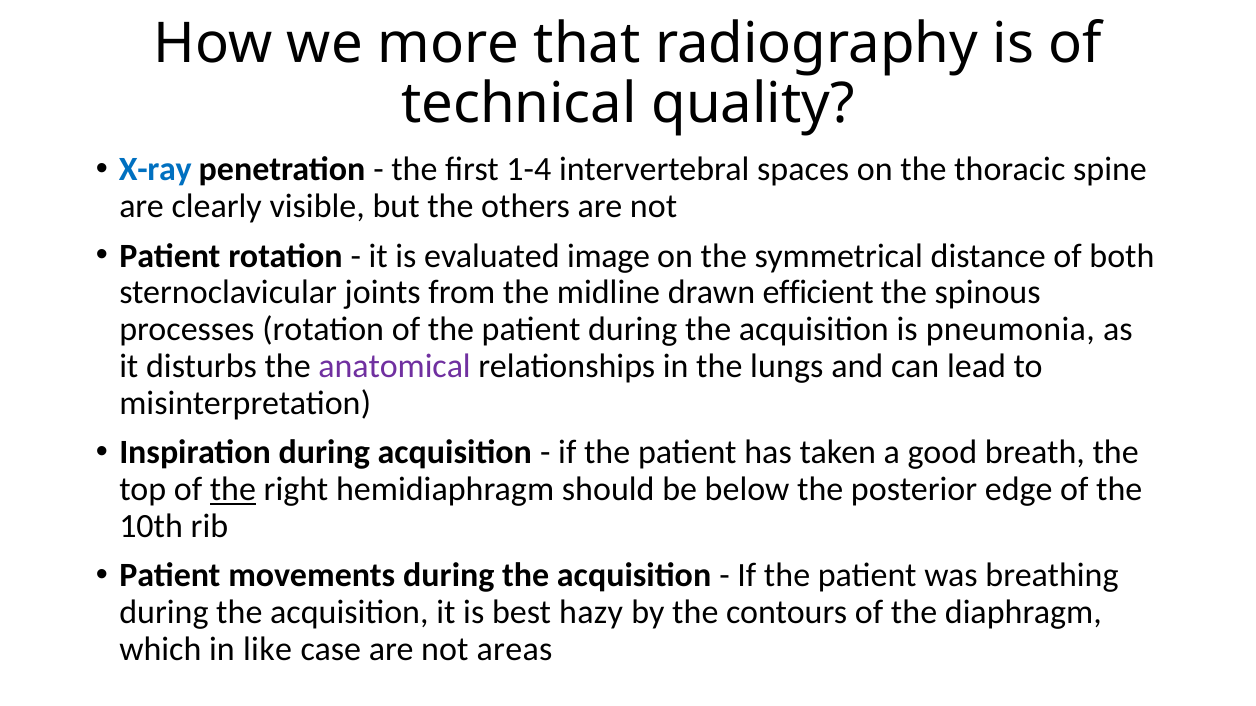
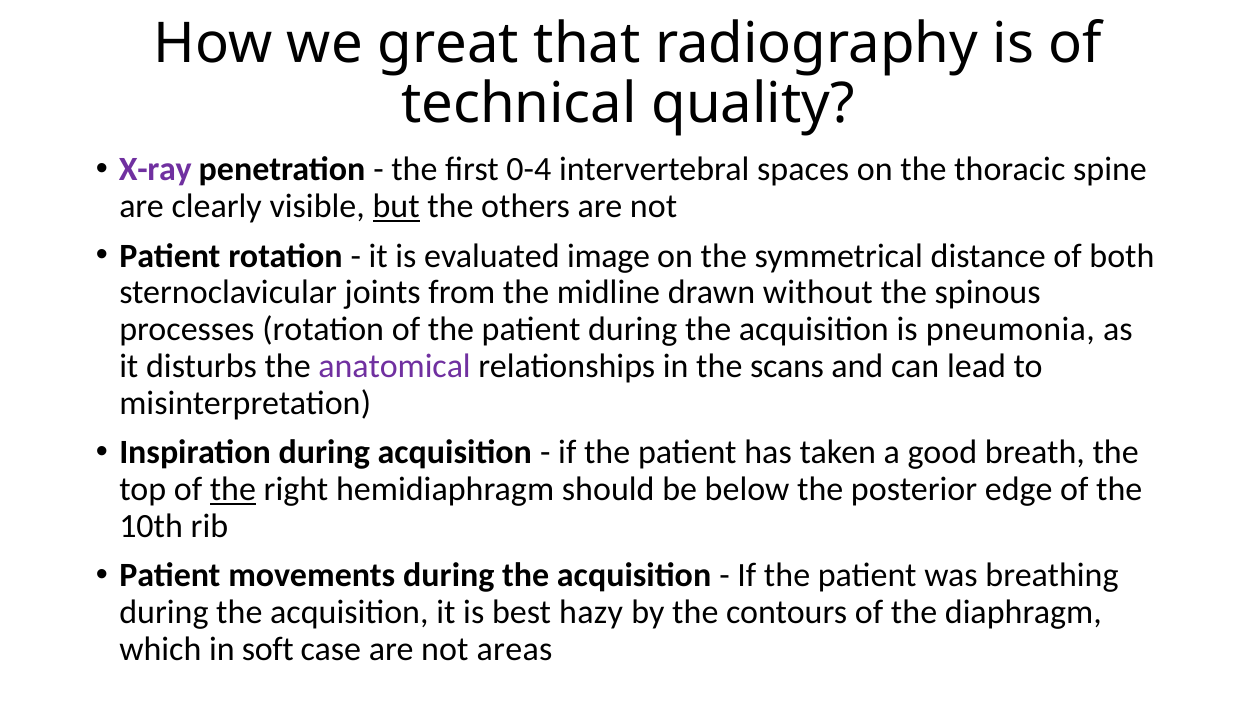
more: more -> great
X-ray colour: blue -> purple
1-4: 1-4 -> 0-4
but underline: none -> present
efficient: efficient -> without
lungs: lungs -> scans
like: like -> soft
